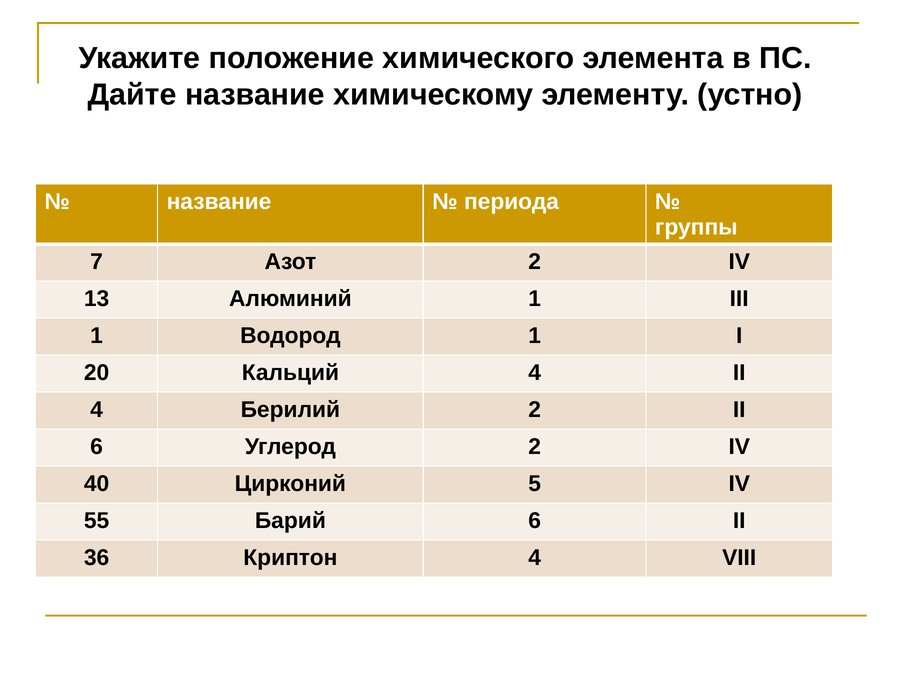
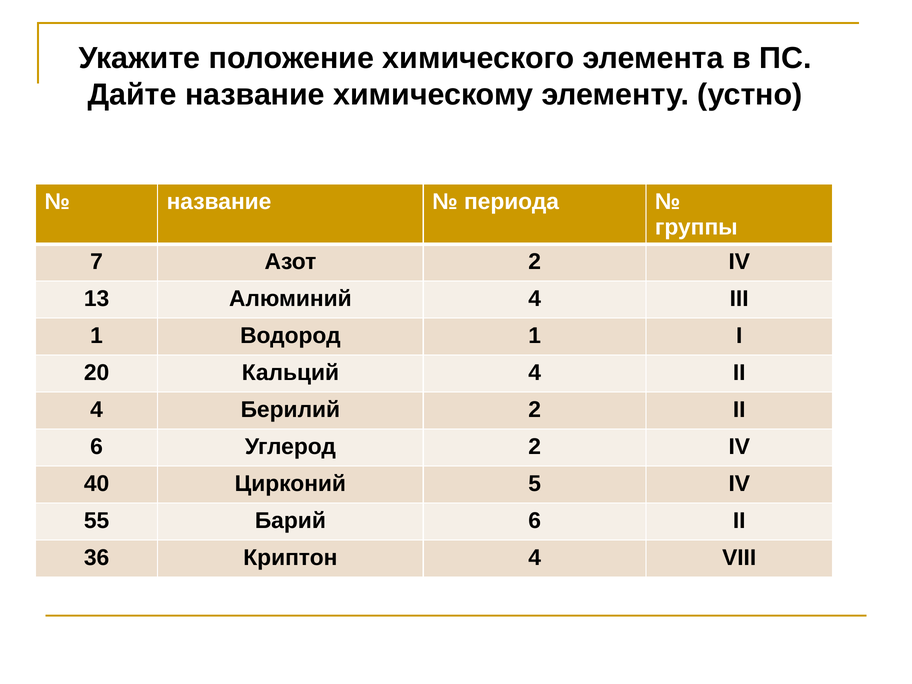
Алюминий 1: 1 -> 4
